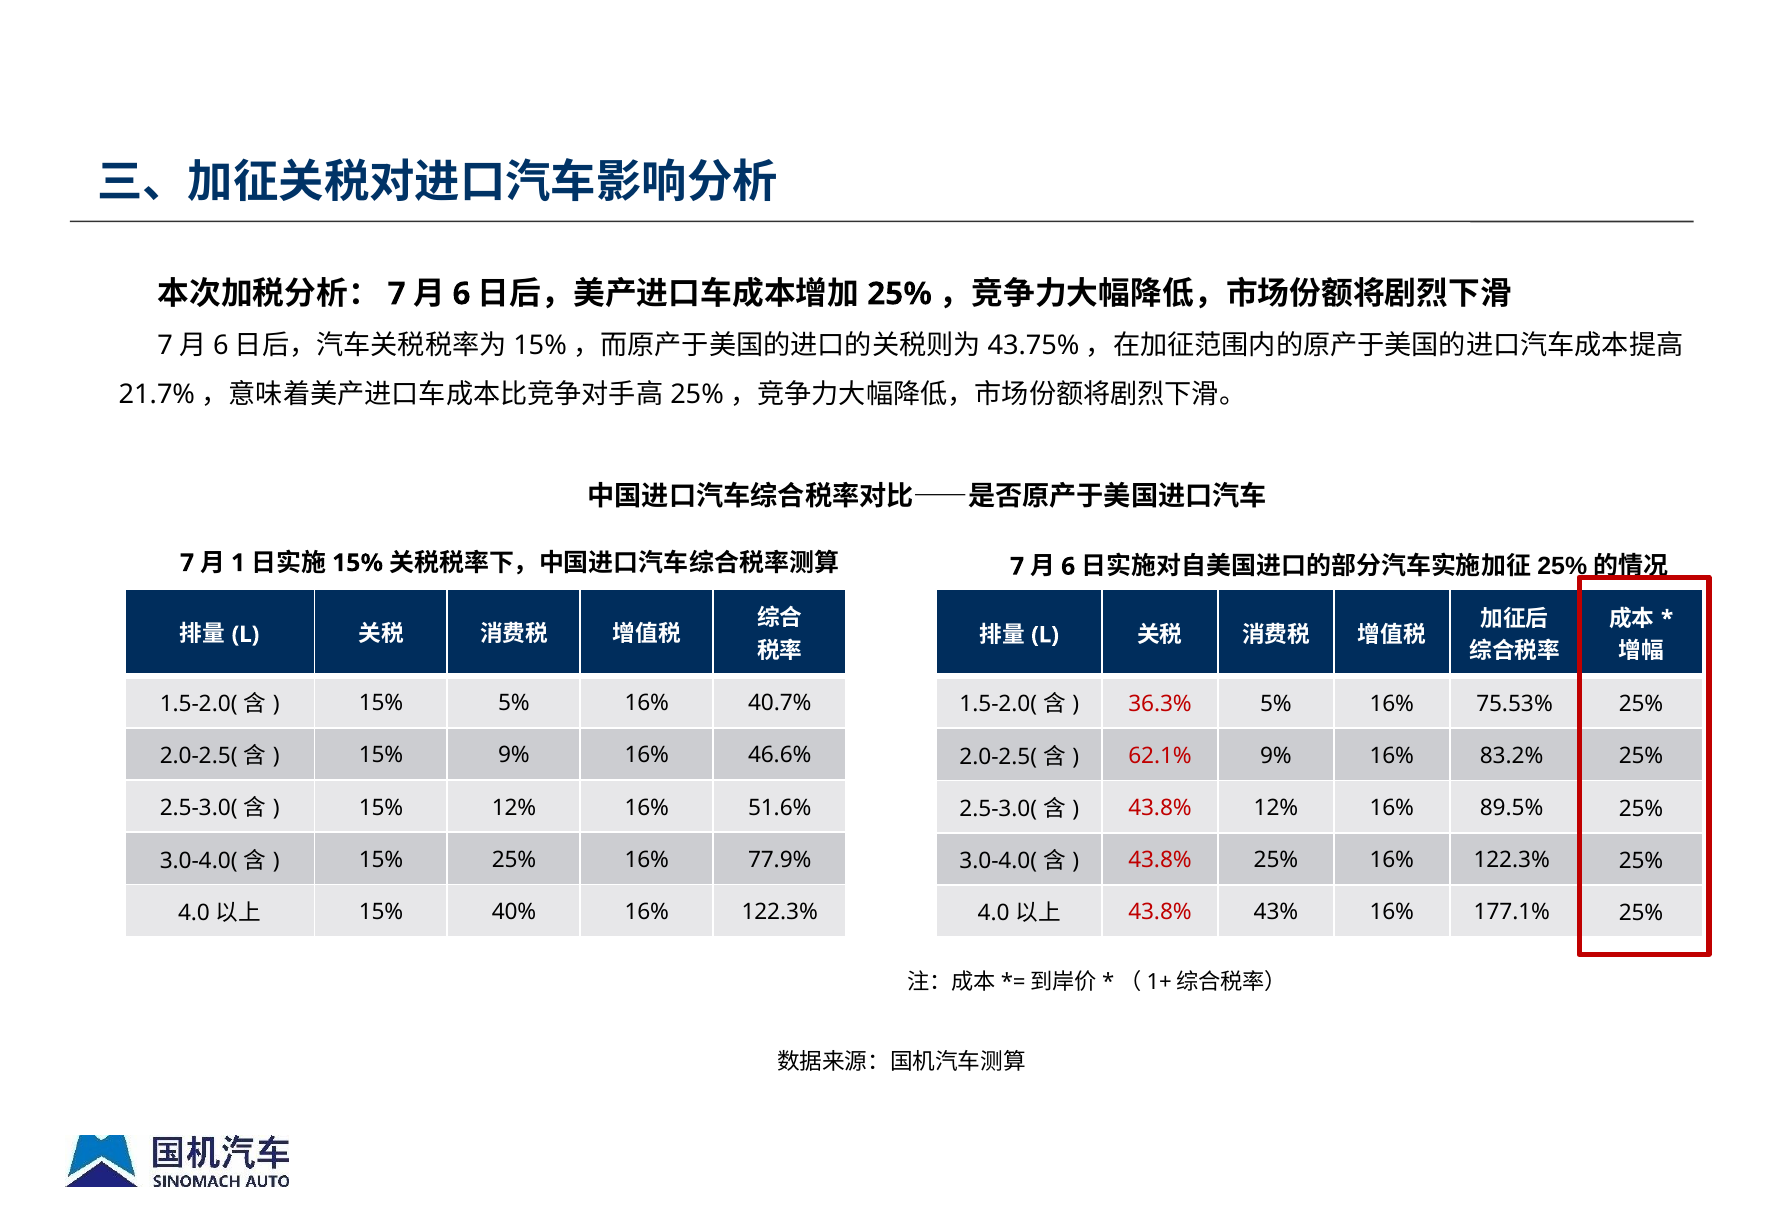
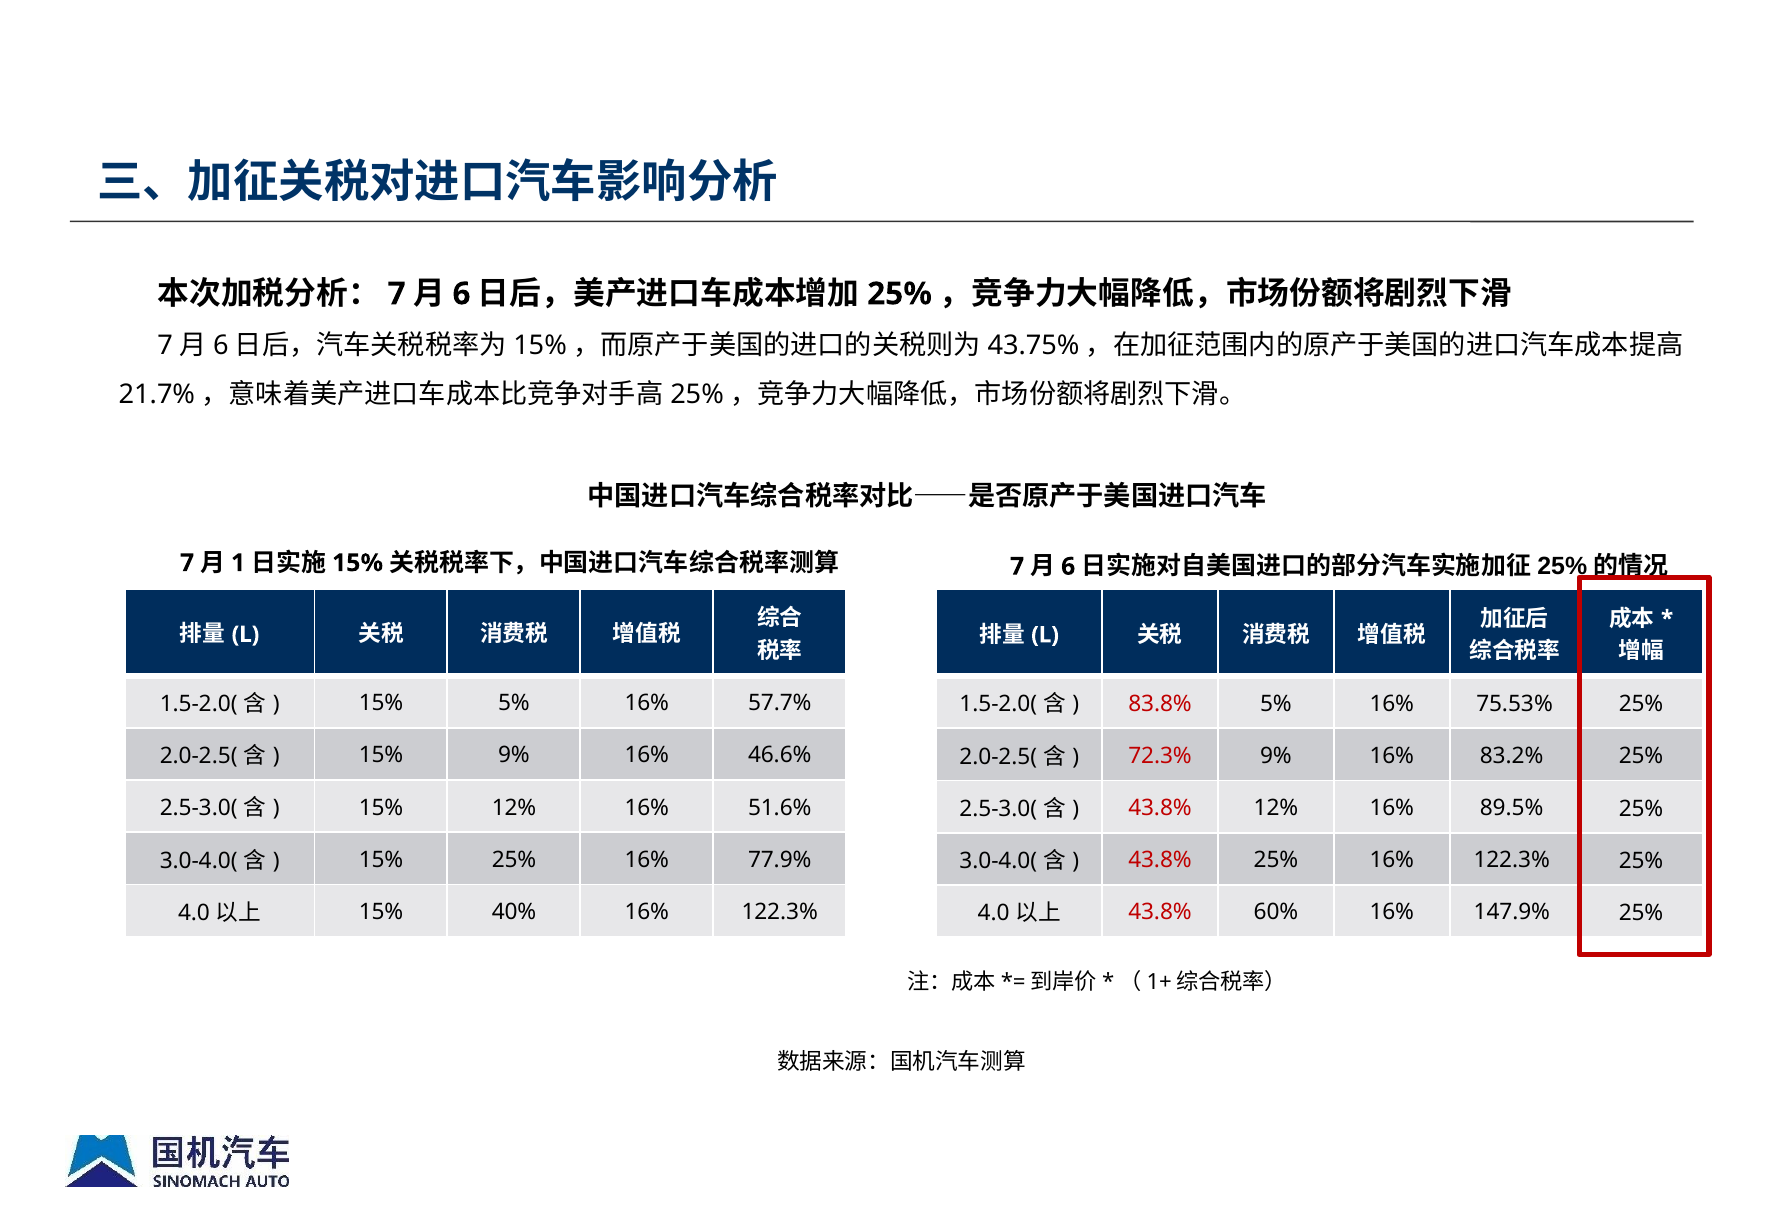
40.7%: 40.7% -> 57.7%
36.3%: 36.3% -> 83.8%
62.1%: 62.1% -> 72.3%
43%: 43% -> 60%
177.1%: 177.1% -> 147.9%
